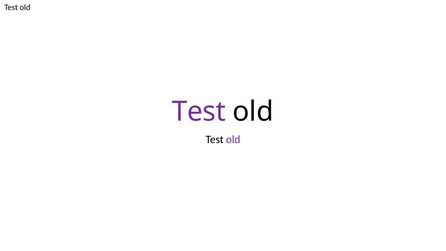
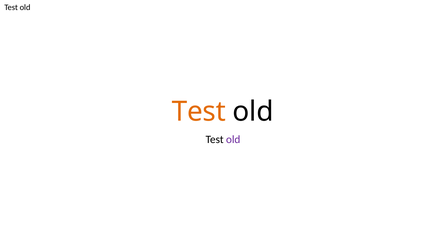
Test at (199, 111) colour: purple -> orange
